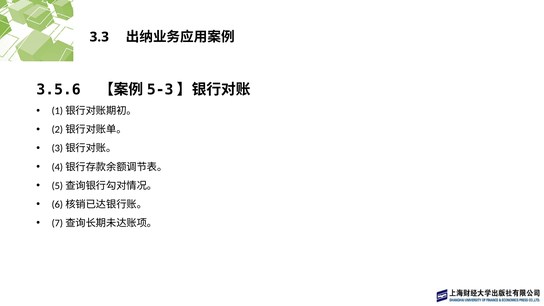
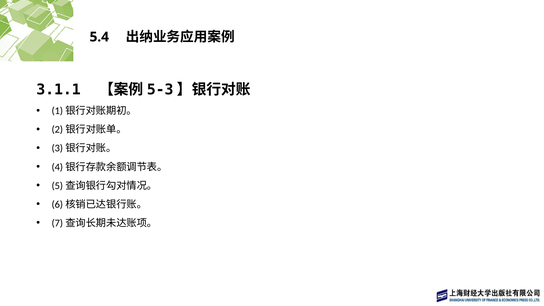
3.3: 3.3 -> 5.4
3.5.6: 3.5.6 -> 3.1.1
